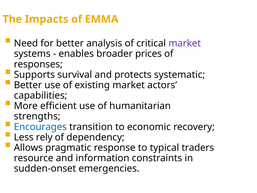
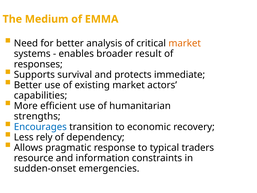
Impacts: Impacts -> Medium
market at (185, 43) colour: purple -> orange
prices: prices -> result
systematic: systematic -> immediate
